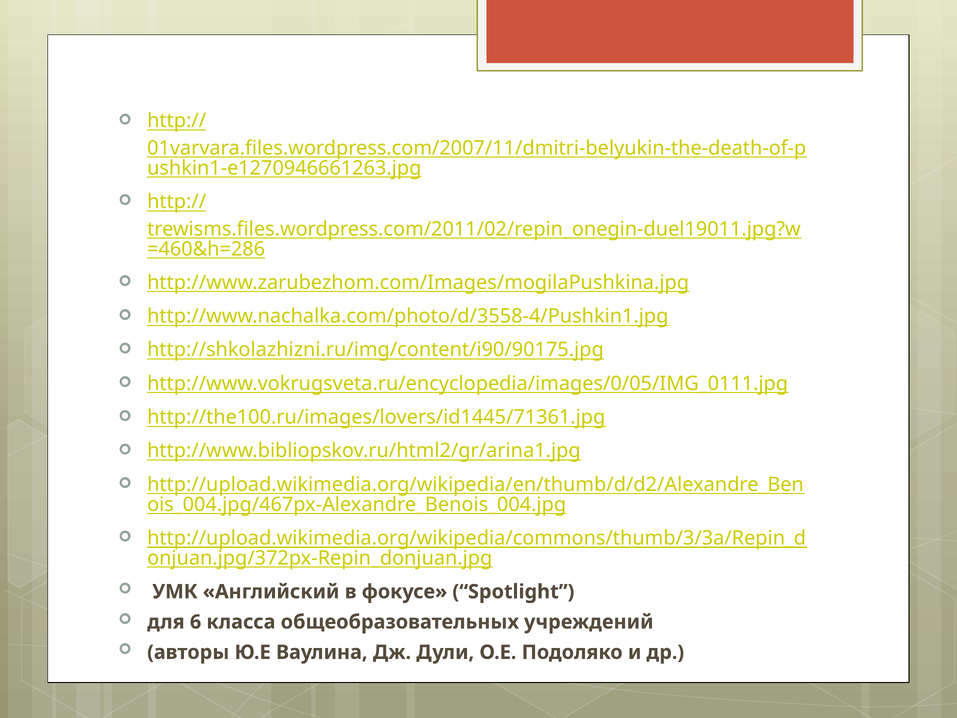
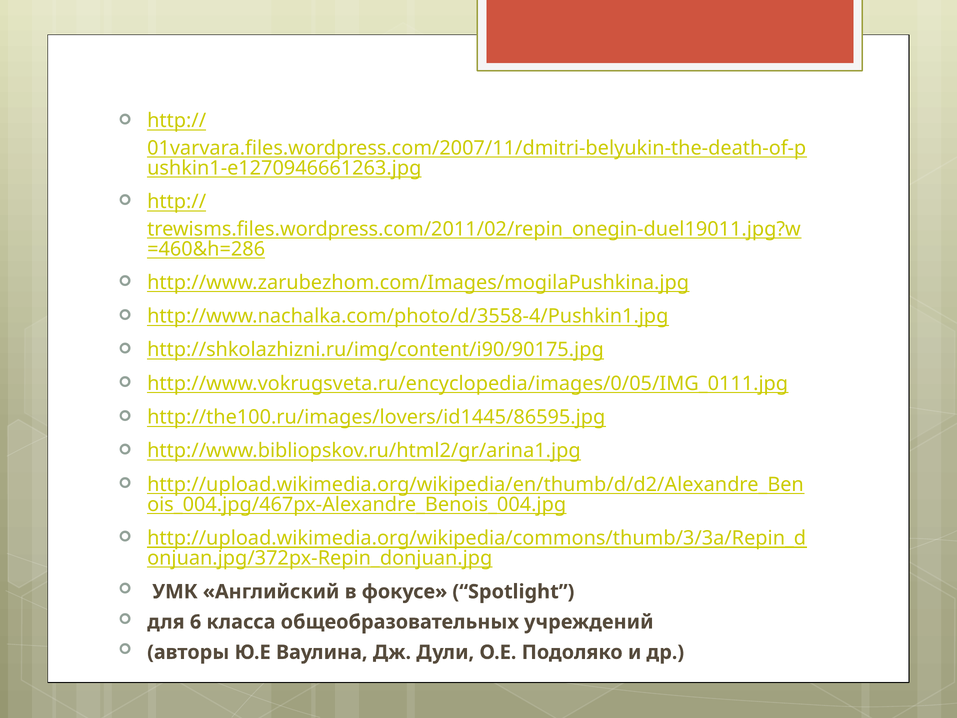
http://the100.ru/images/lovers/id1445/71361.jpg: http://the100.ru/images/lovers/id1445/71361.jpg -> http://the100.ru/images/lovers/id1445/86595.jpg
